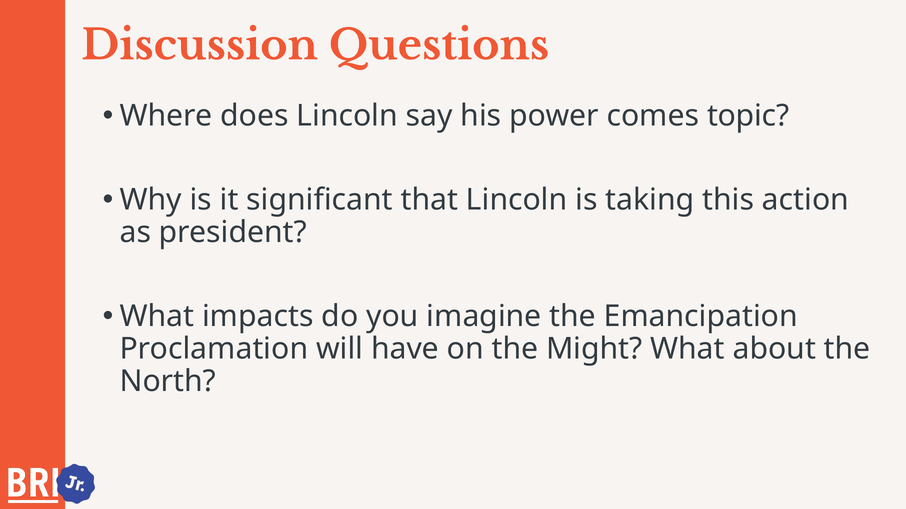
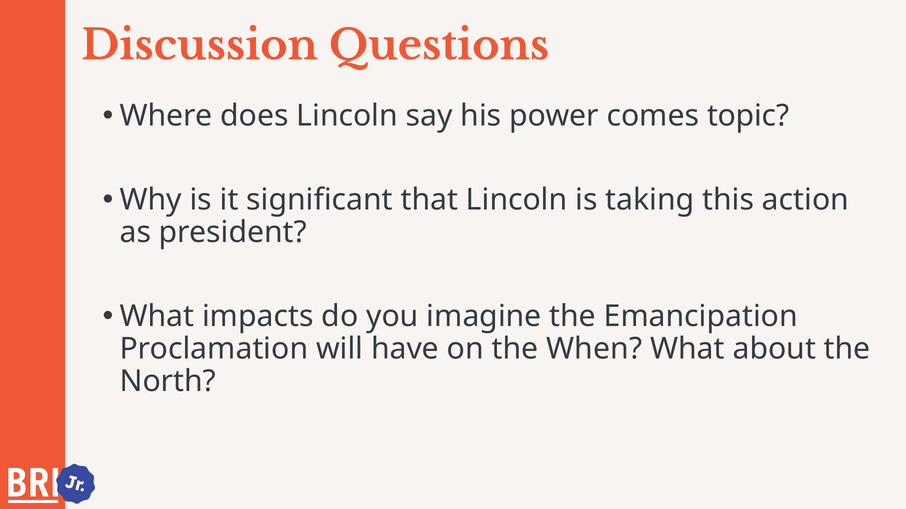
Might: Might -> When
